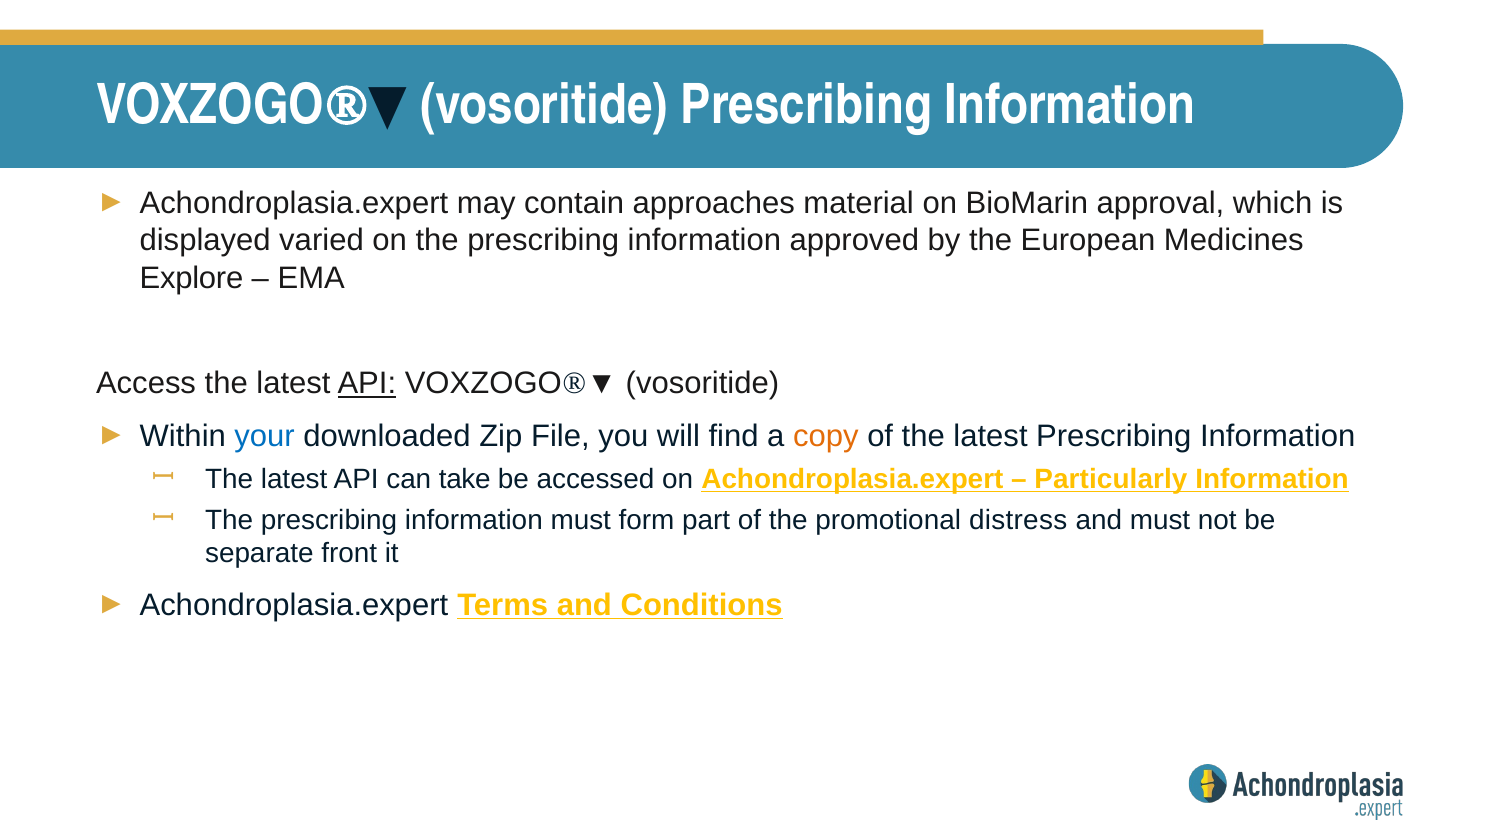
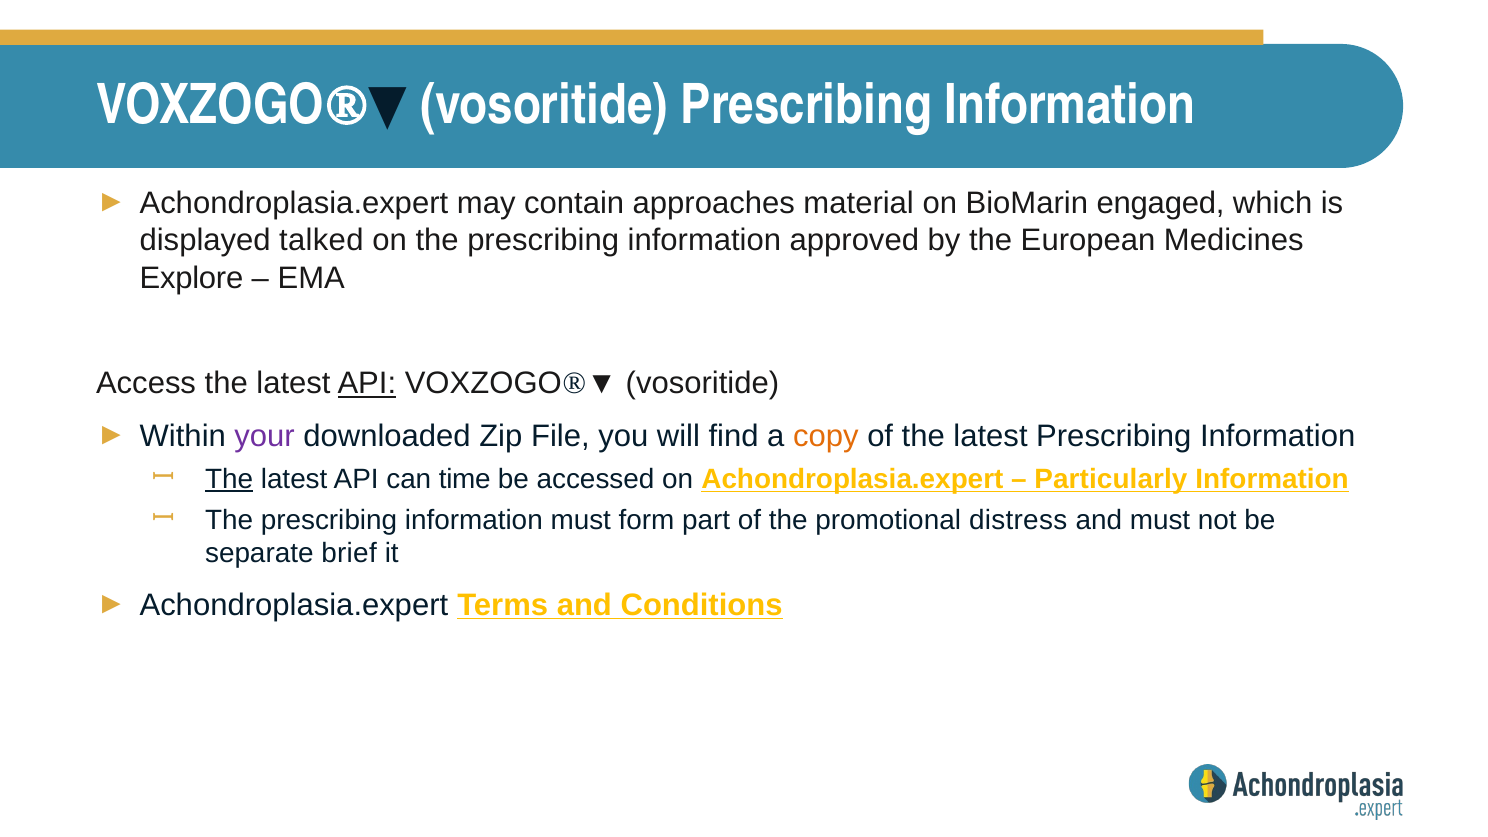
approval: approval -> engaged
varied: varied -> talked
your colour: blue -> purple
The at (229, 479) underline: none -> present
take: take -> time
front: front -> brief
